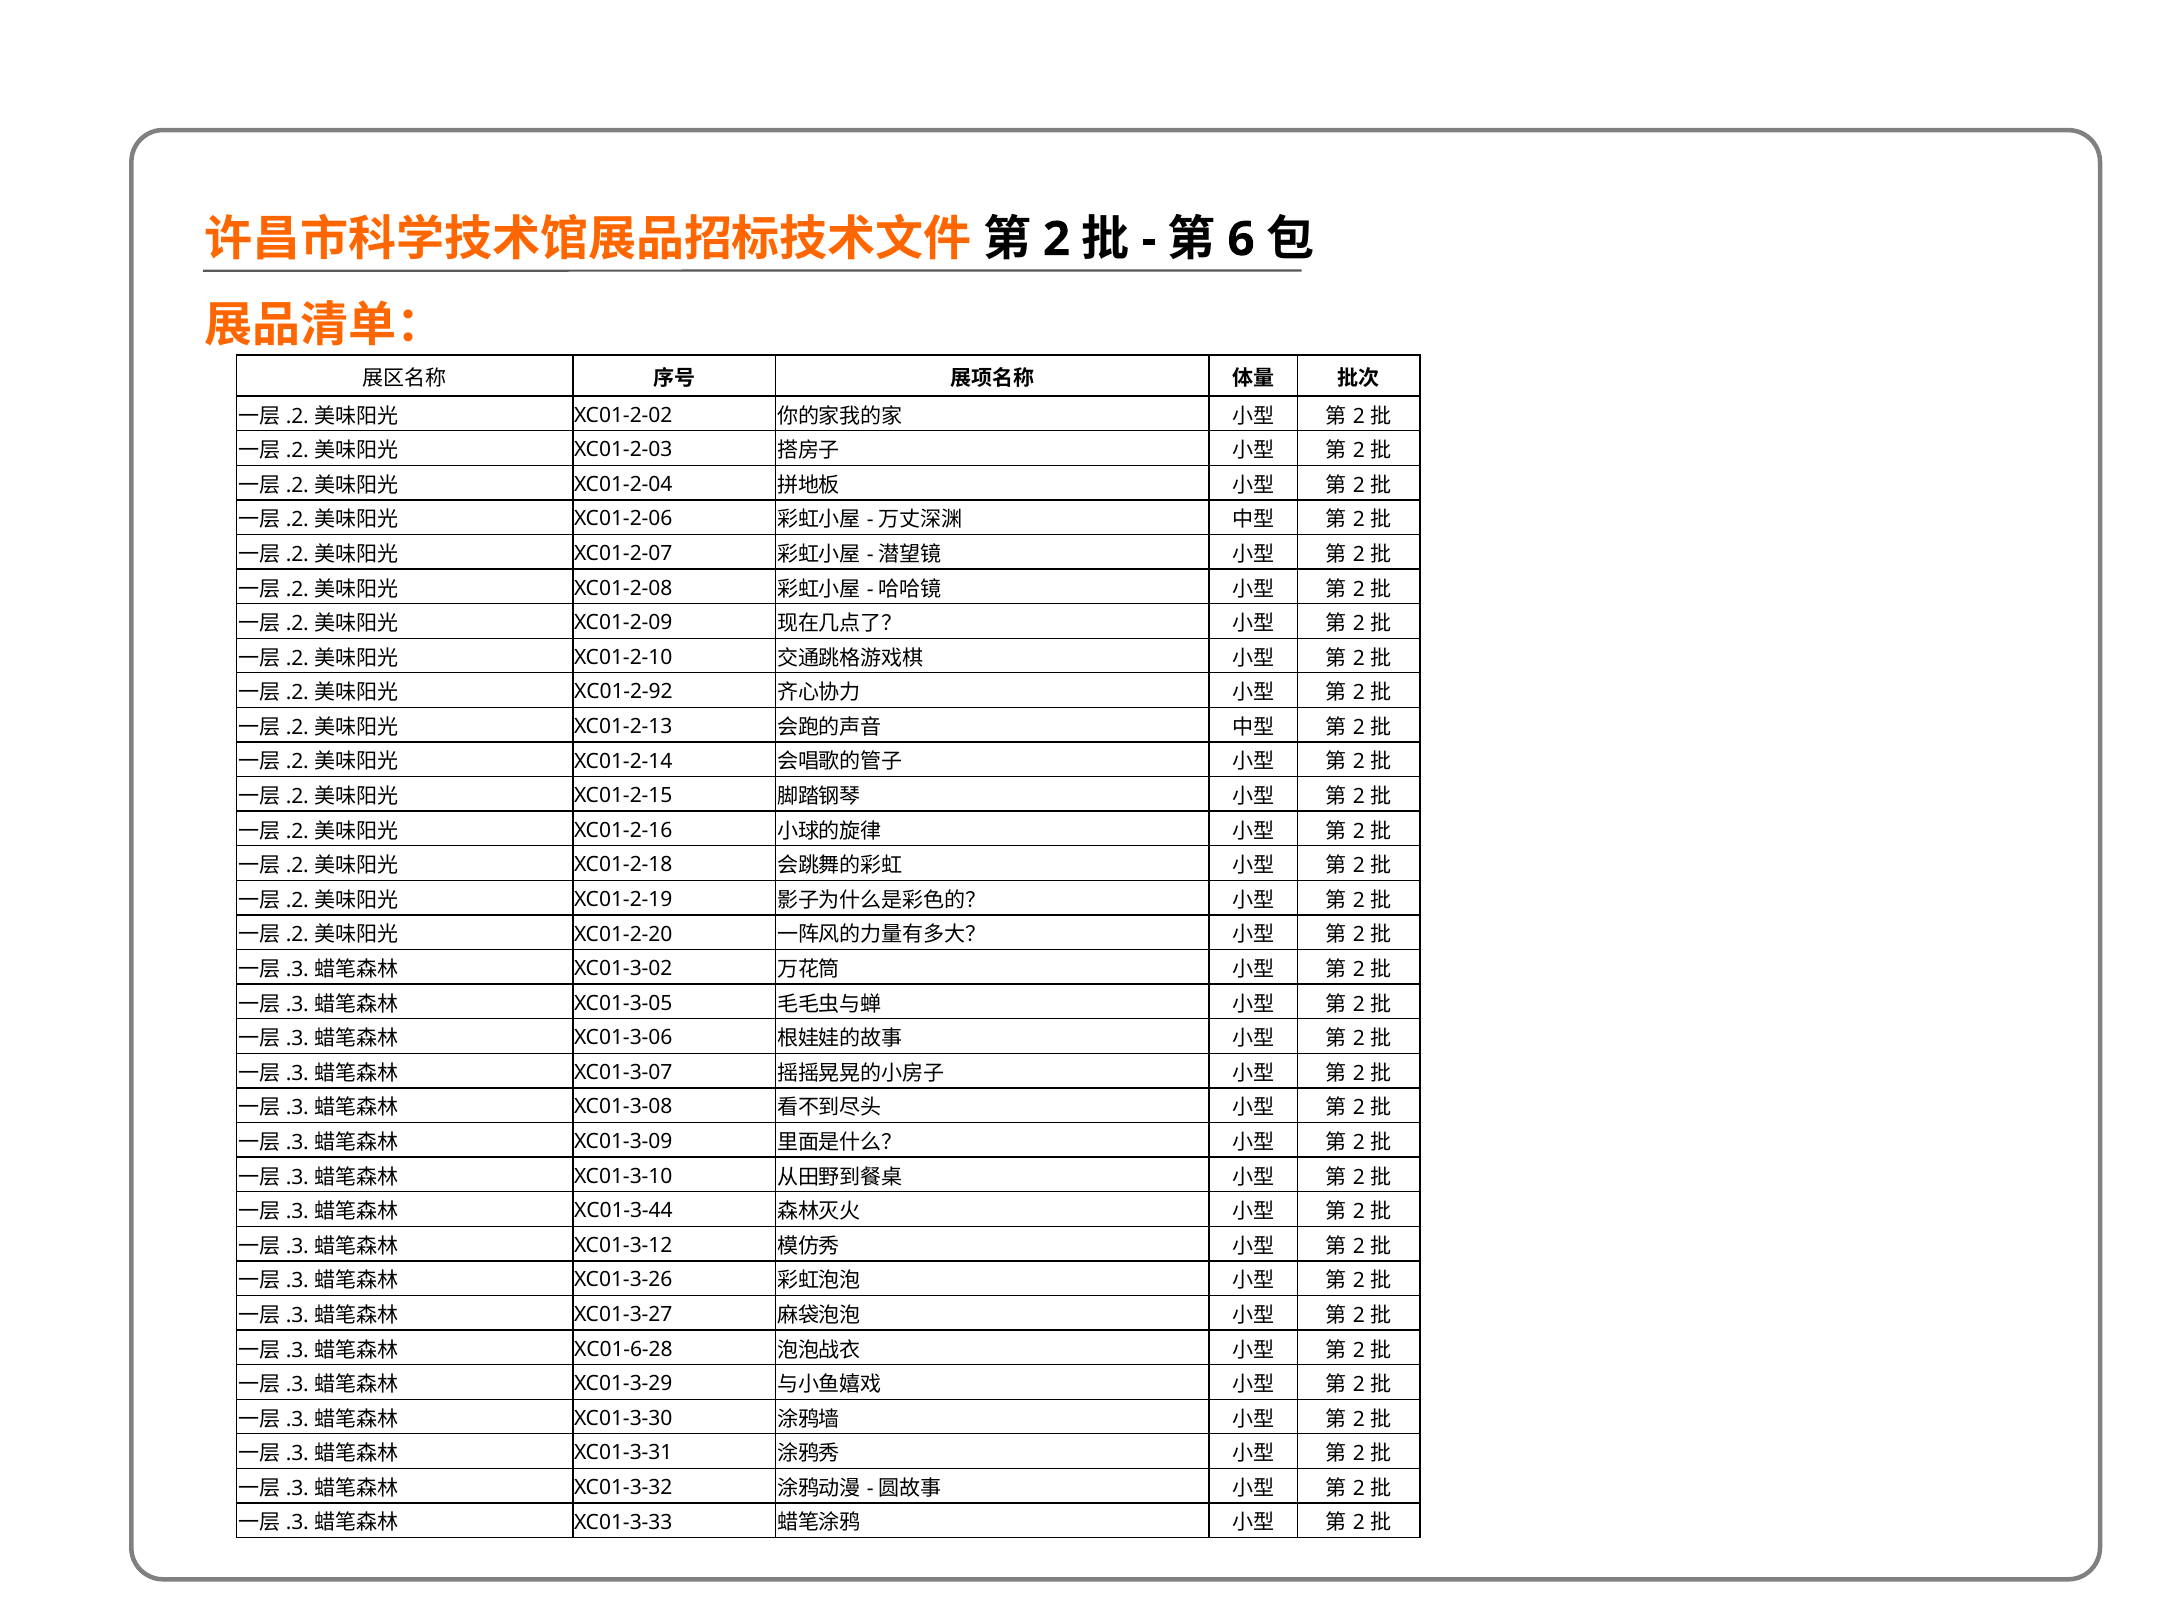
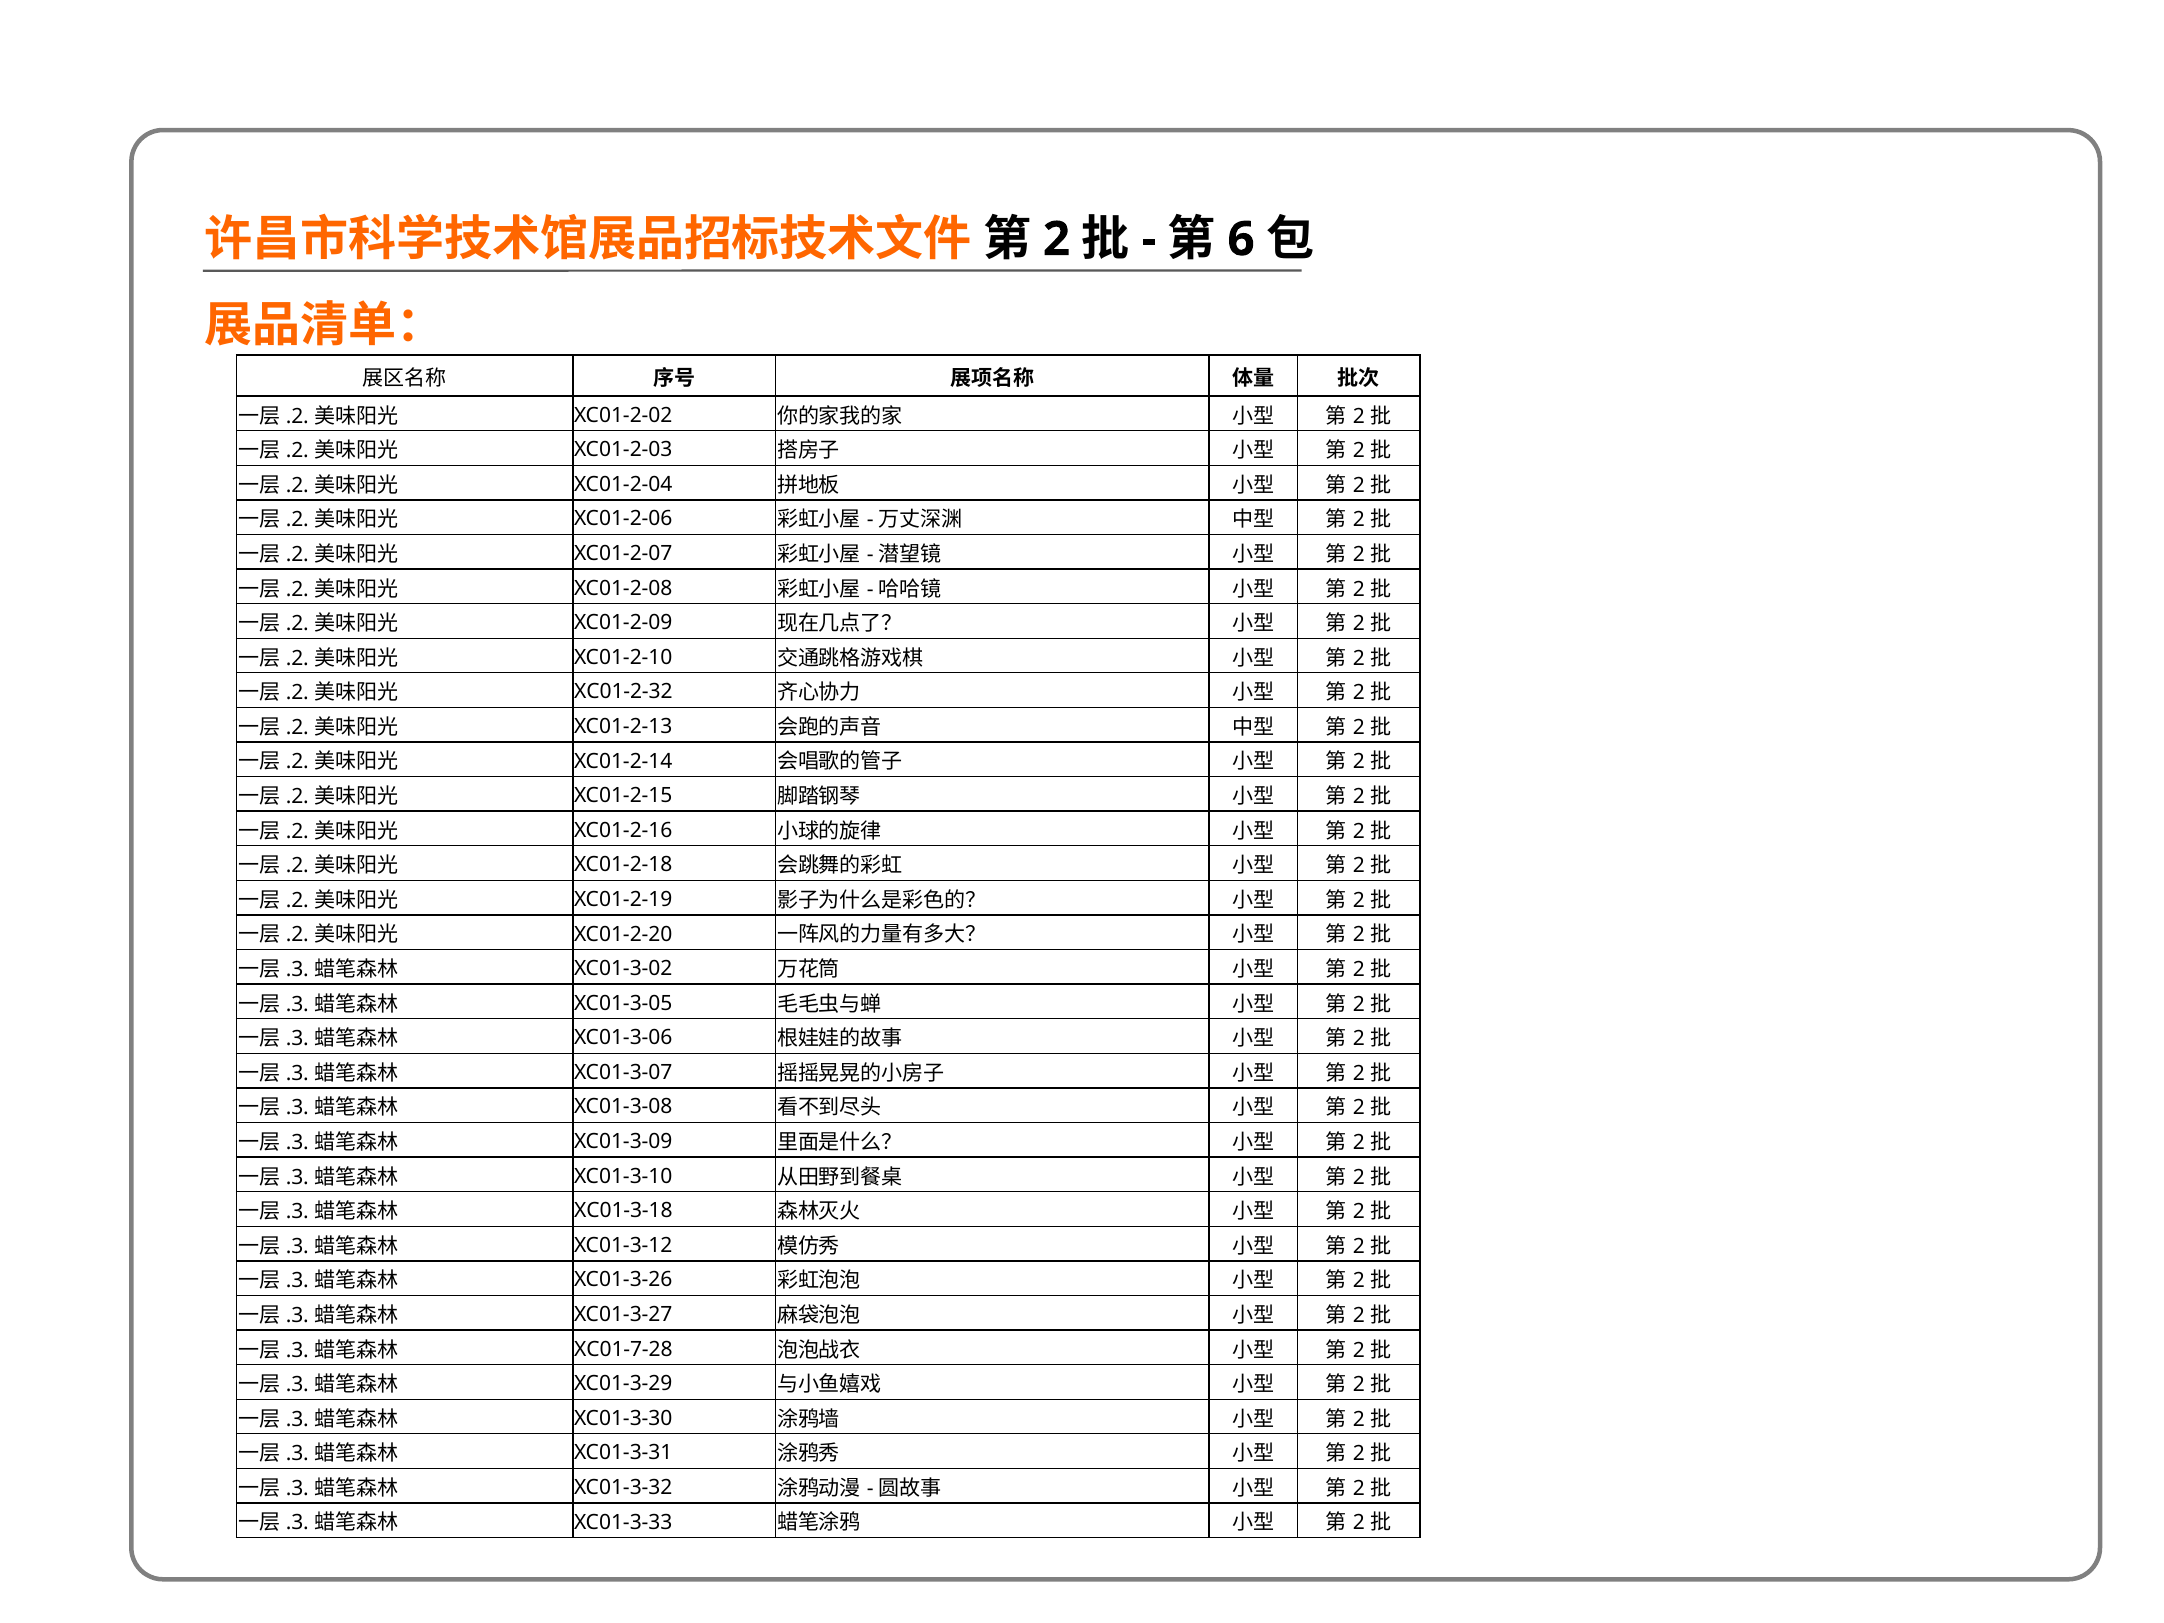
XC01-2-92: XC01-2-92 -> XC01-2-32
XC01-3-44: XC01-3-44 -> XC01-3-18
XC01-6-28: XC01-6-28 -> XC01-7-28
